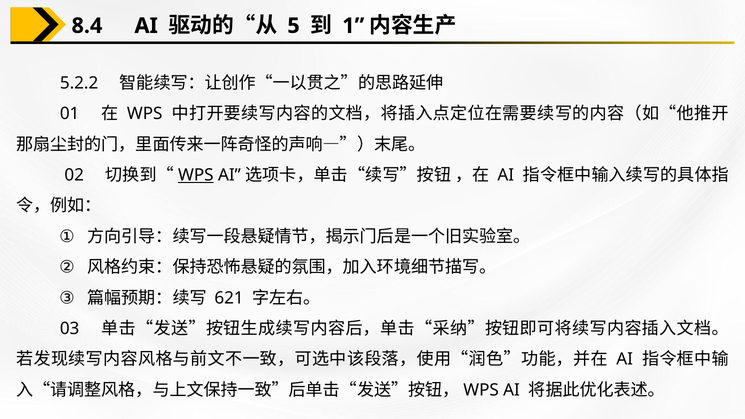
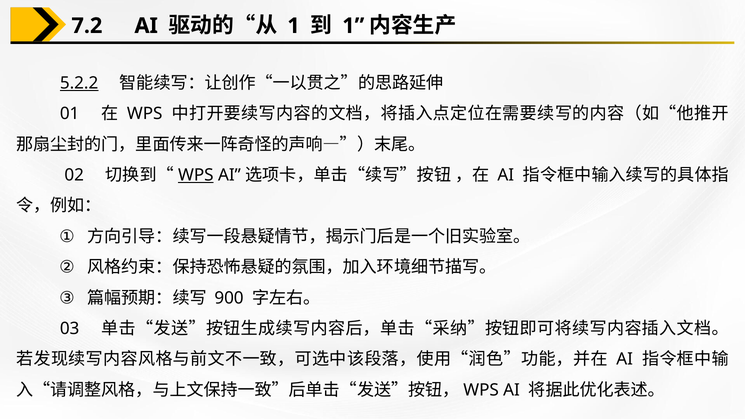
8.4: 8.4 -> 7.2
5 at (294, 26): 5 -> 1
5.2.2 underline: none -> present
621: 621 -> 900
